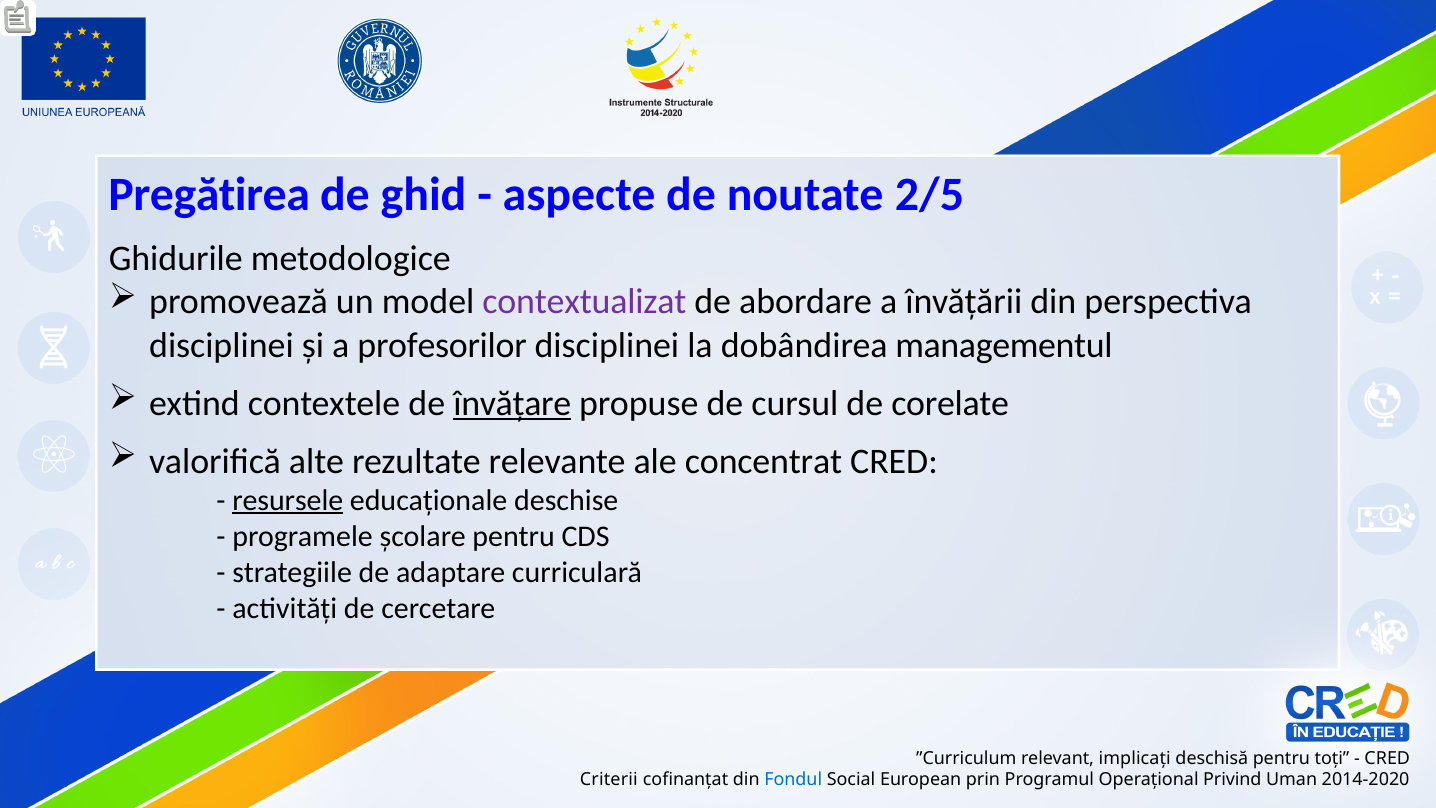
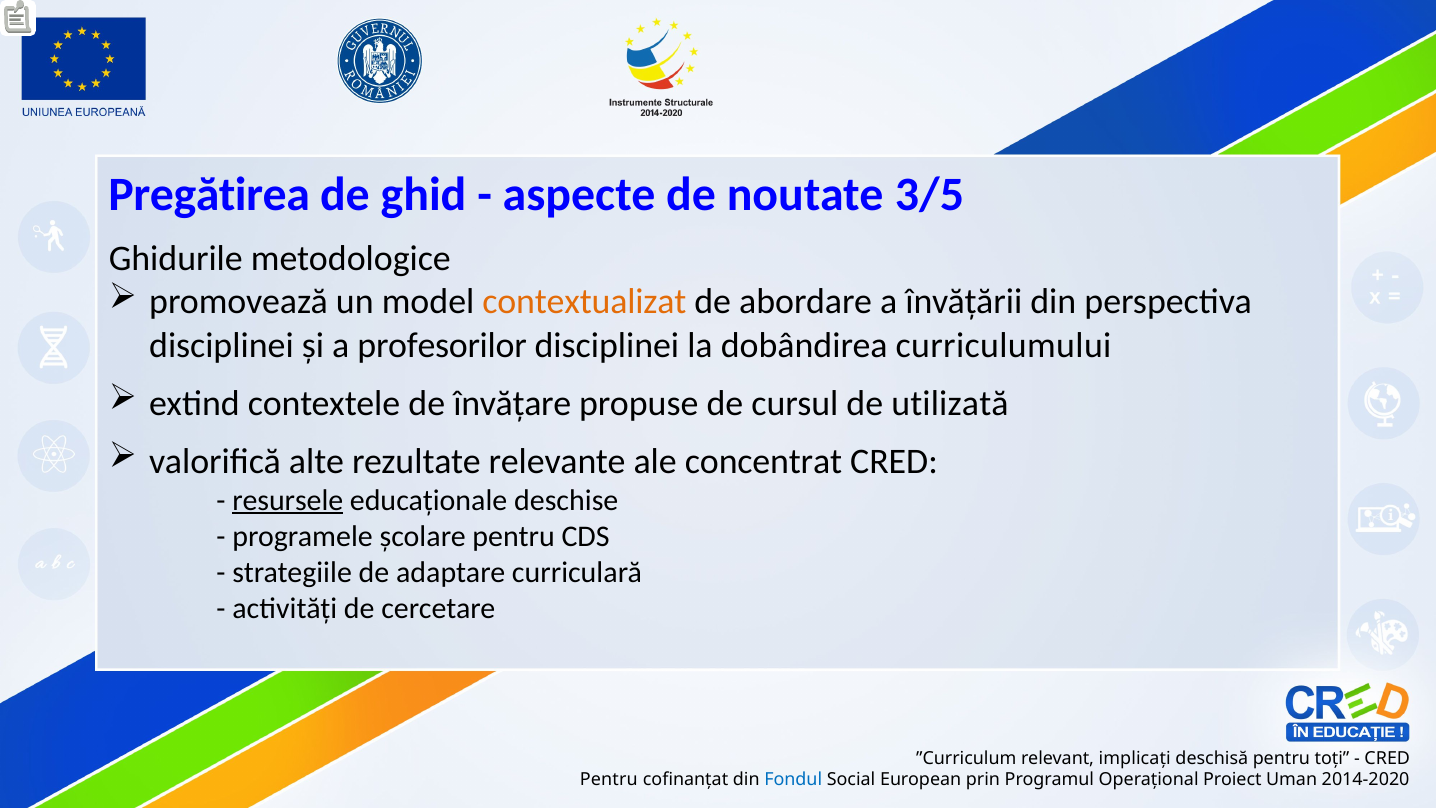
2/5: 2/5 -> 3/5
contextualizat colour: purple -> orange
managementul: managementul -> curriculumului
învățare underline: present -> none
corelate: corelate -> utilizată
Criterii at (609, 780): Criterii -> Pentru
Privind: Privind -> Proiect
